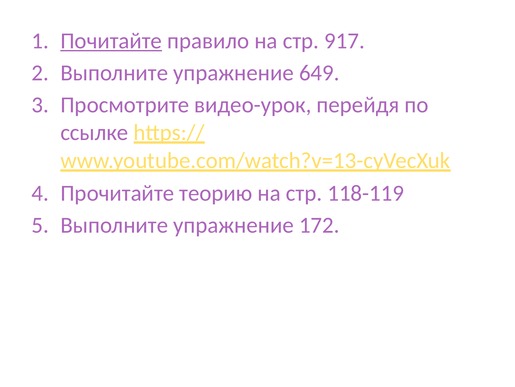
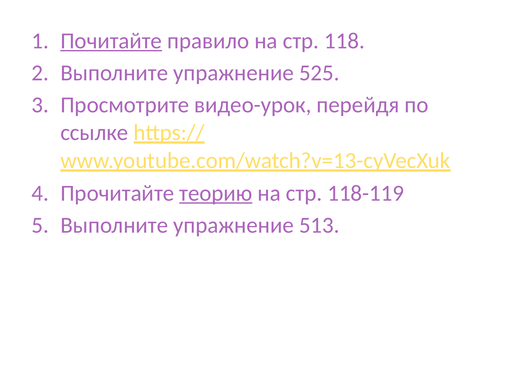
917: 917 -> 118
649: 649 -> 525
теорию underline: none -> present
172: 172 -> 513
